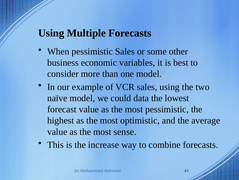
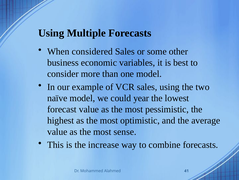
When pessimistic: pessimistic -> considered
data: data -> year
